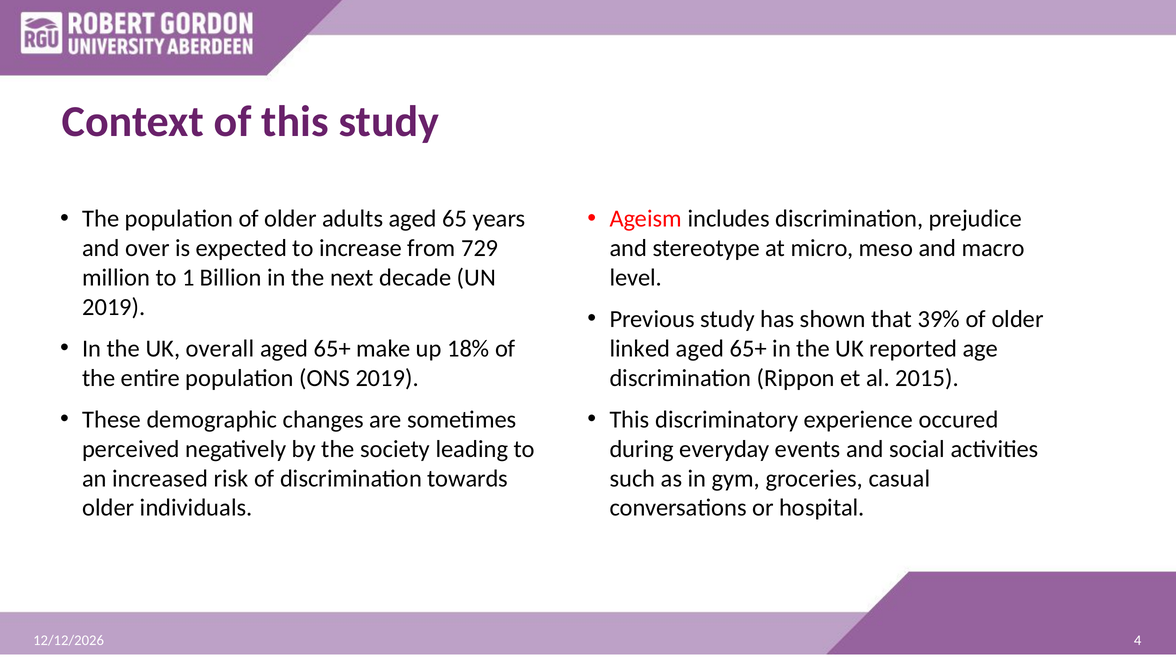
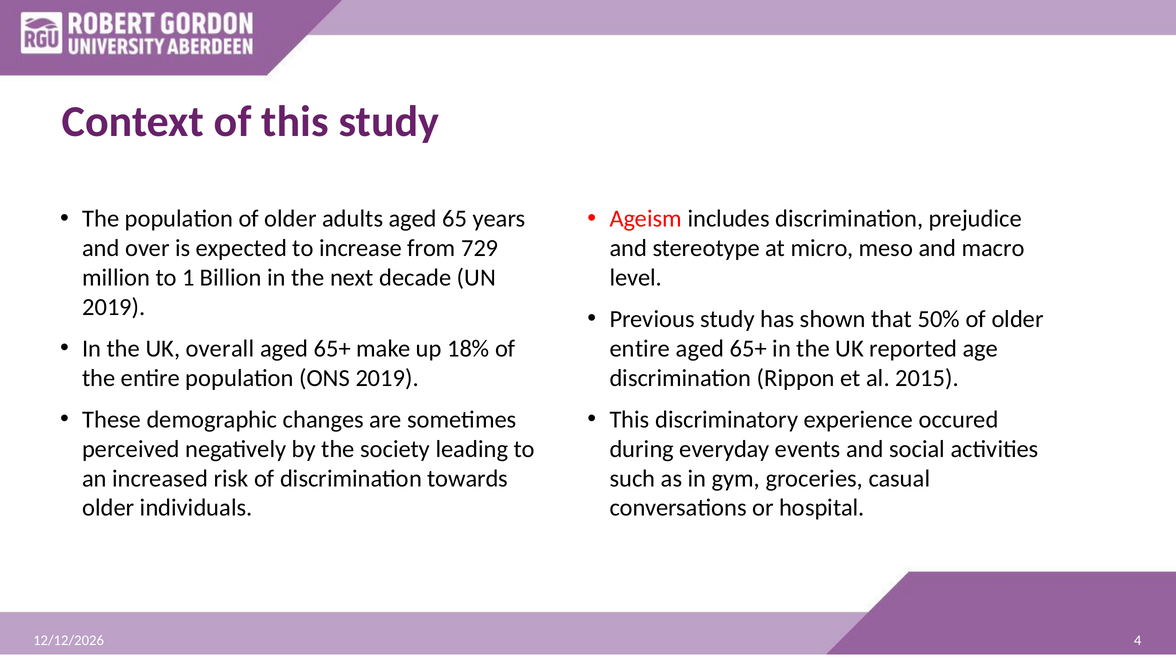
39%: 39% -> 50%
linked at (640, 349): linked -> entire
